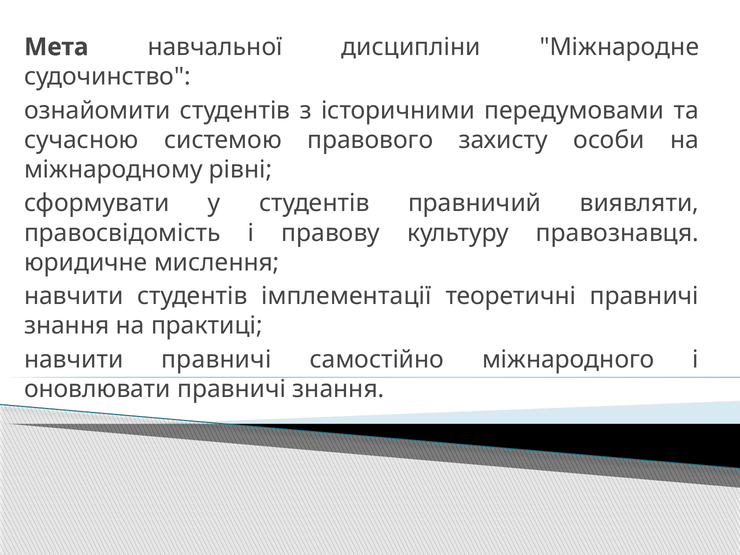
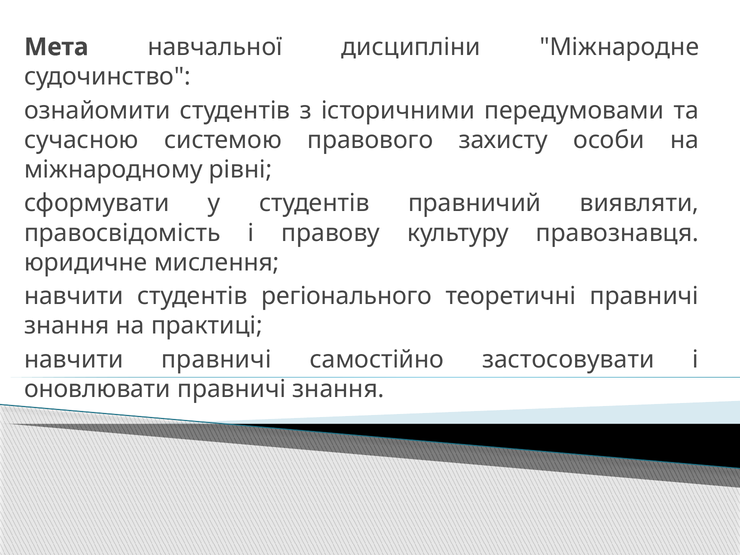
імплементації: імплементації -> регіонального
міжнародного: міжнародного -> застосовувати
